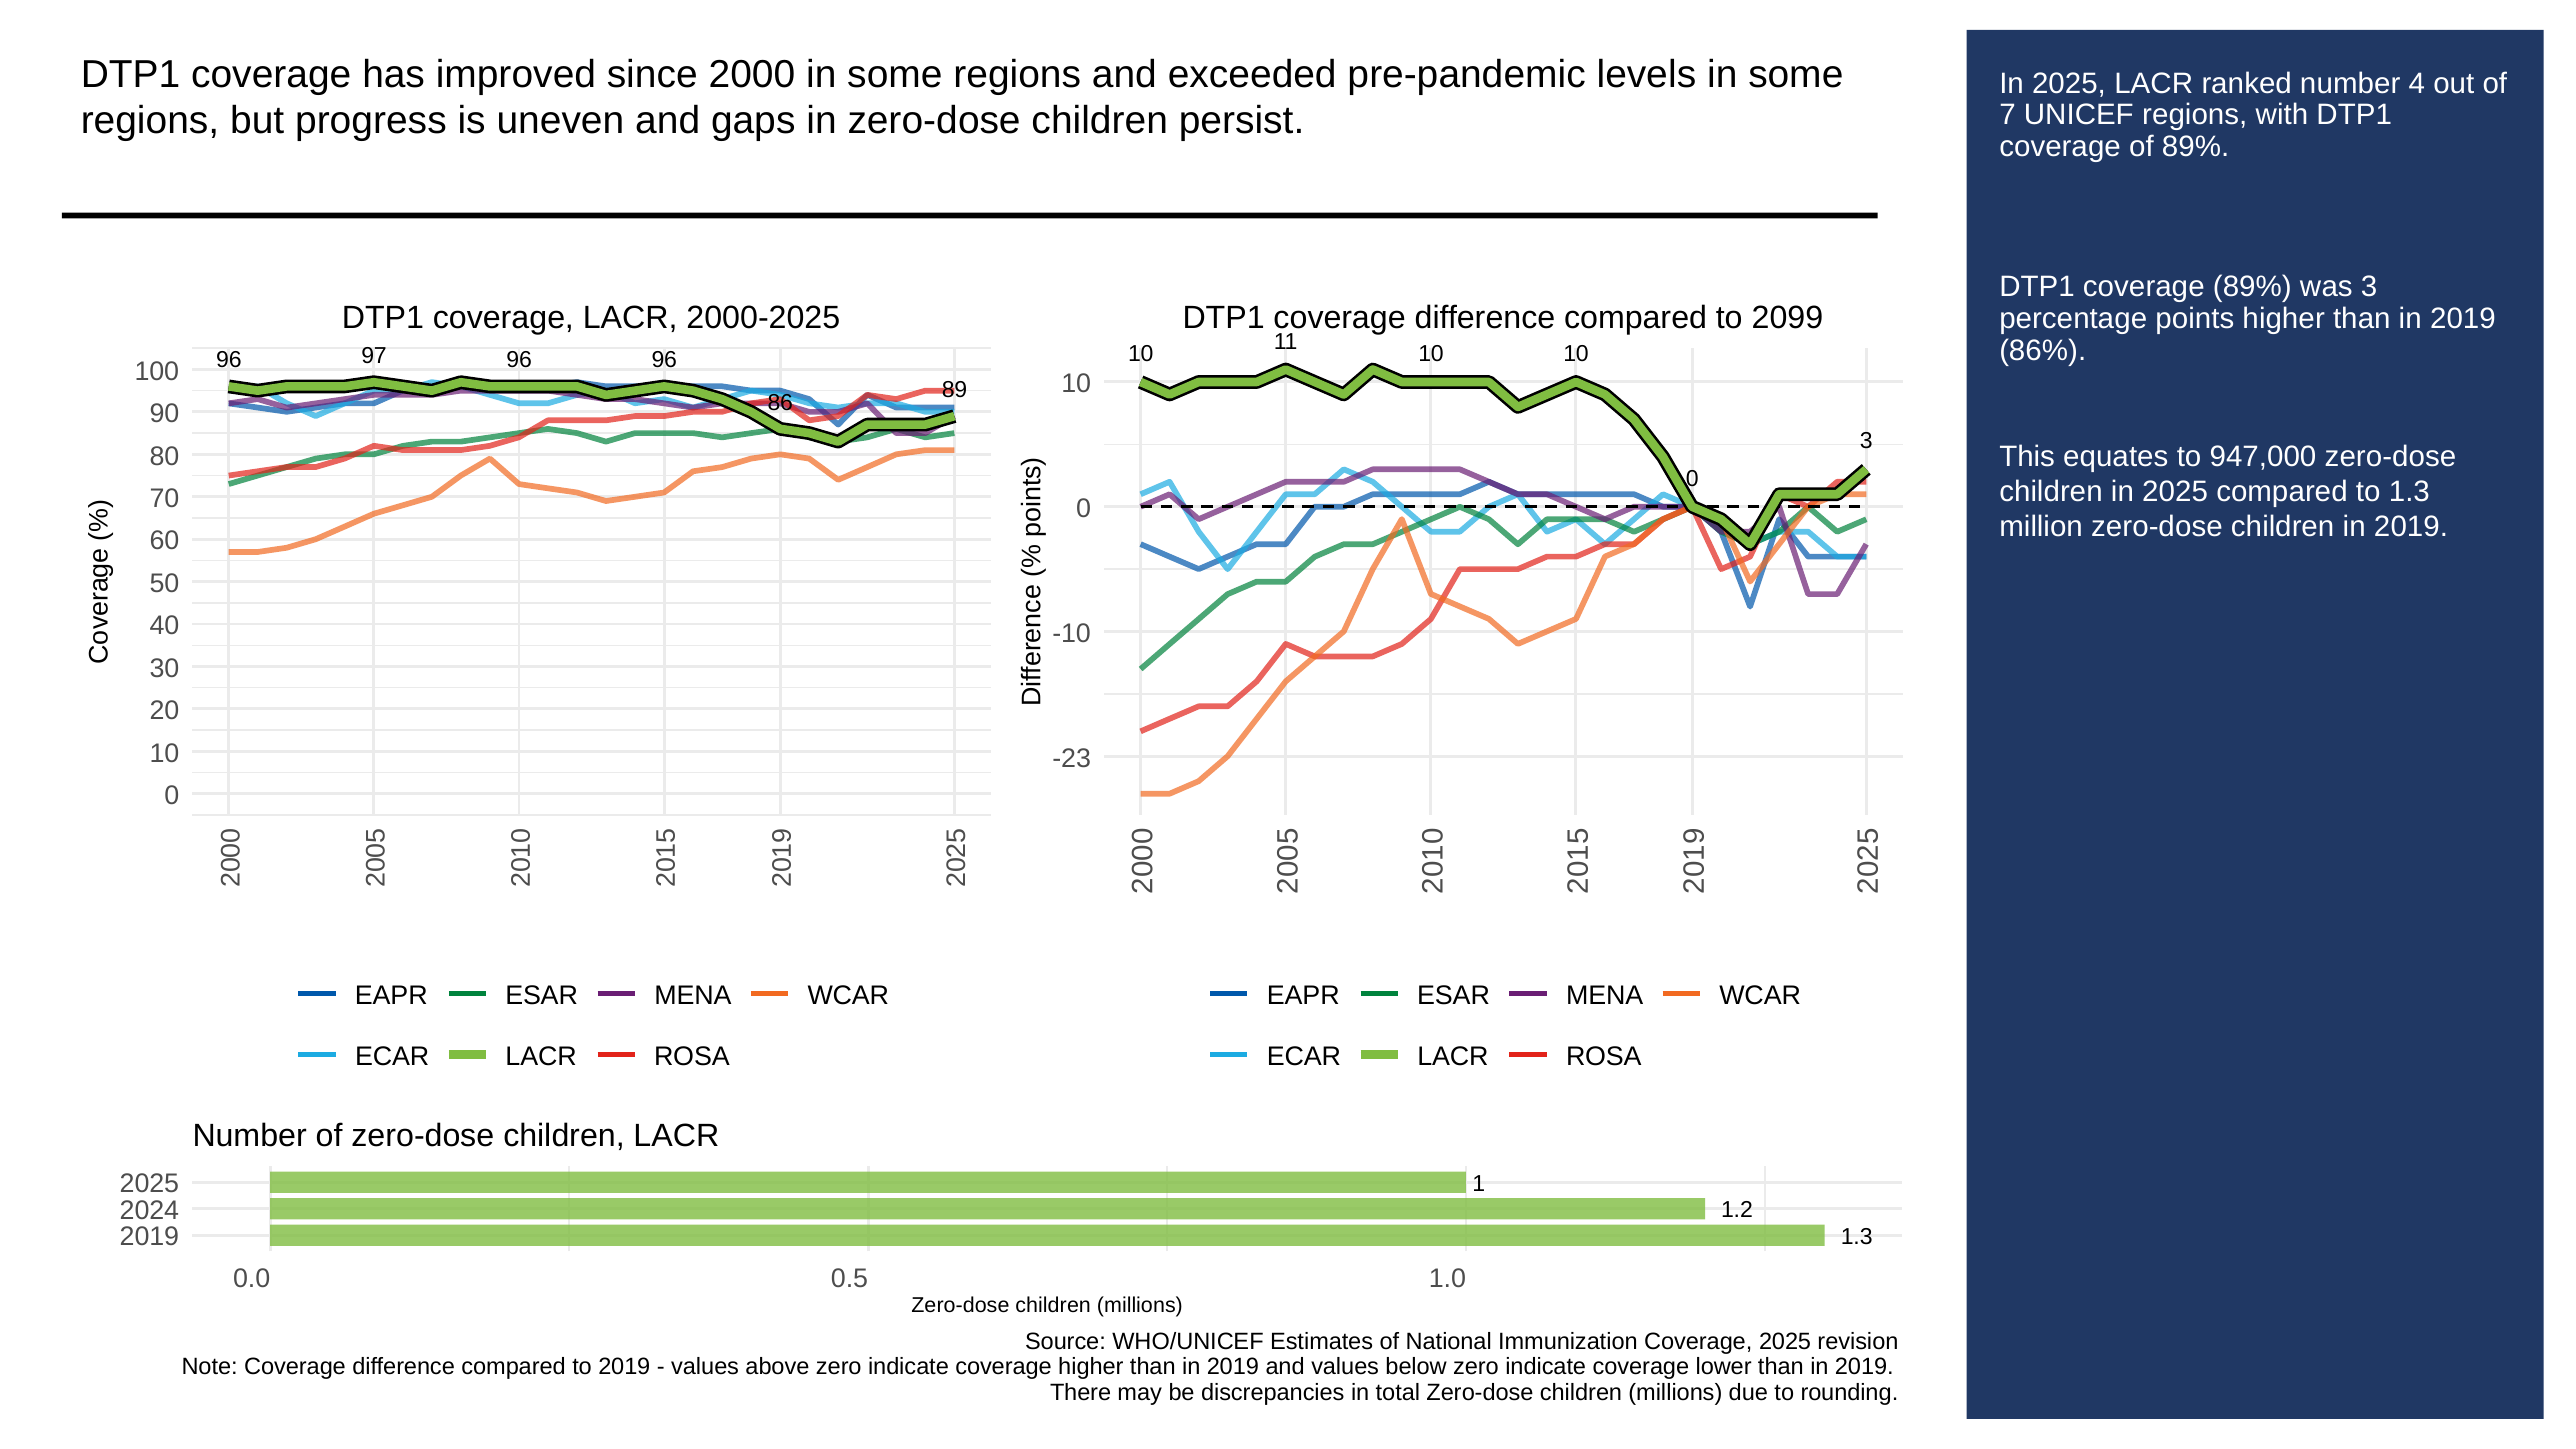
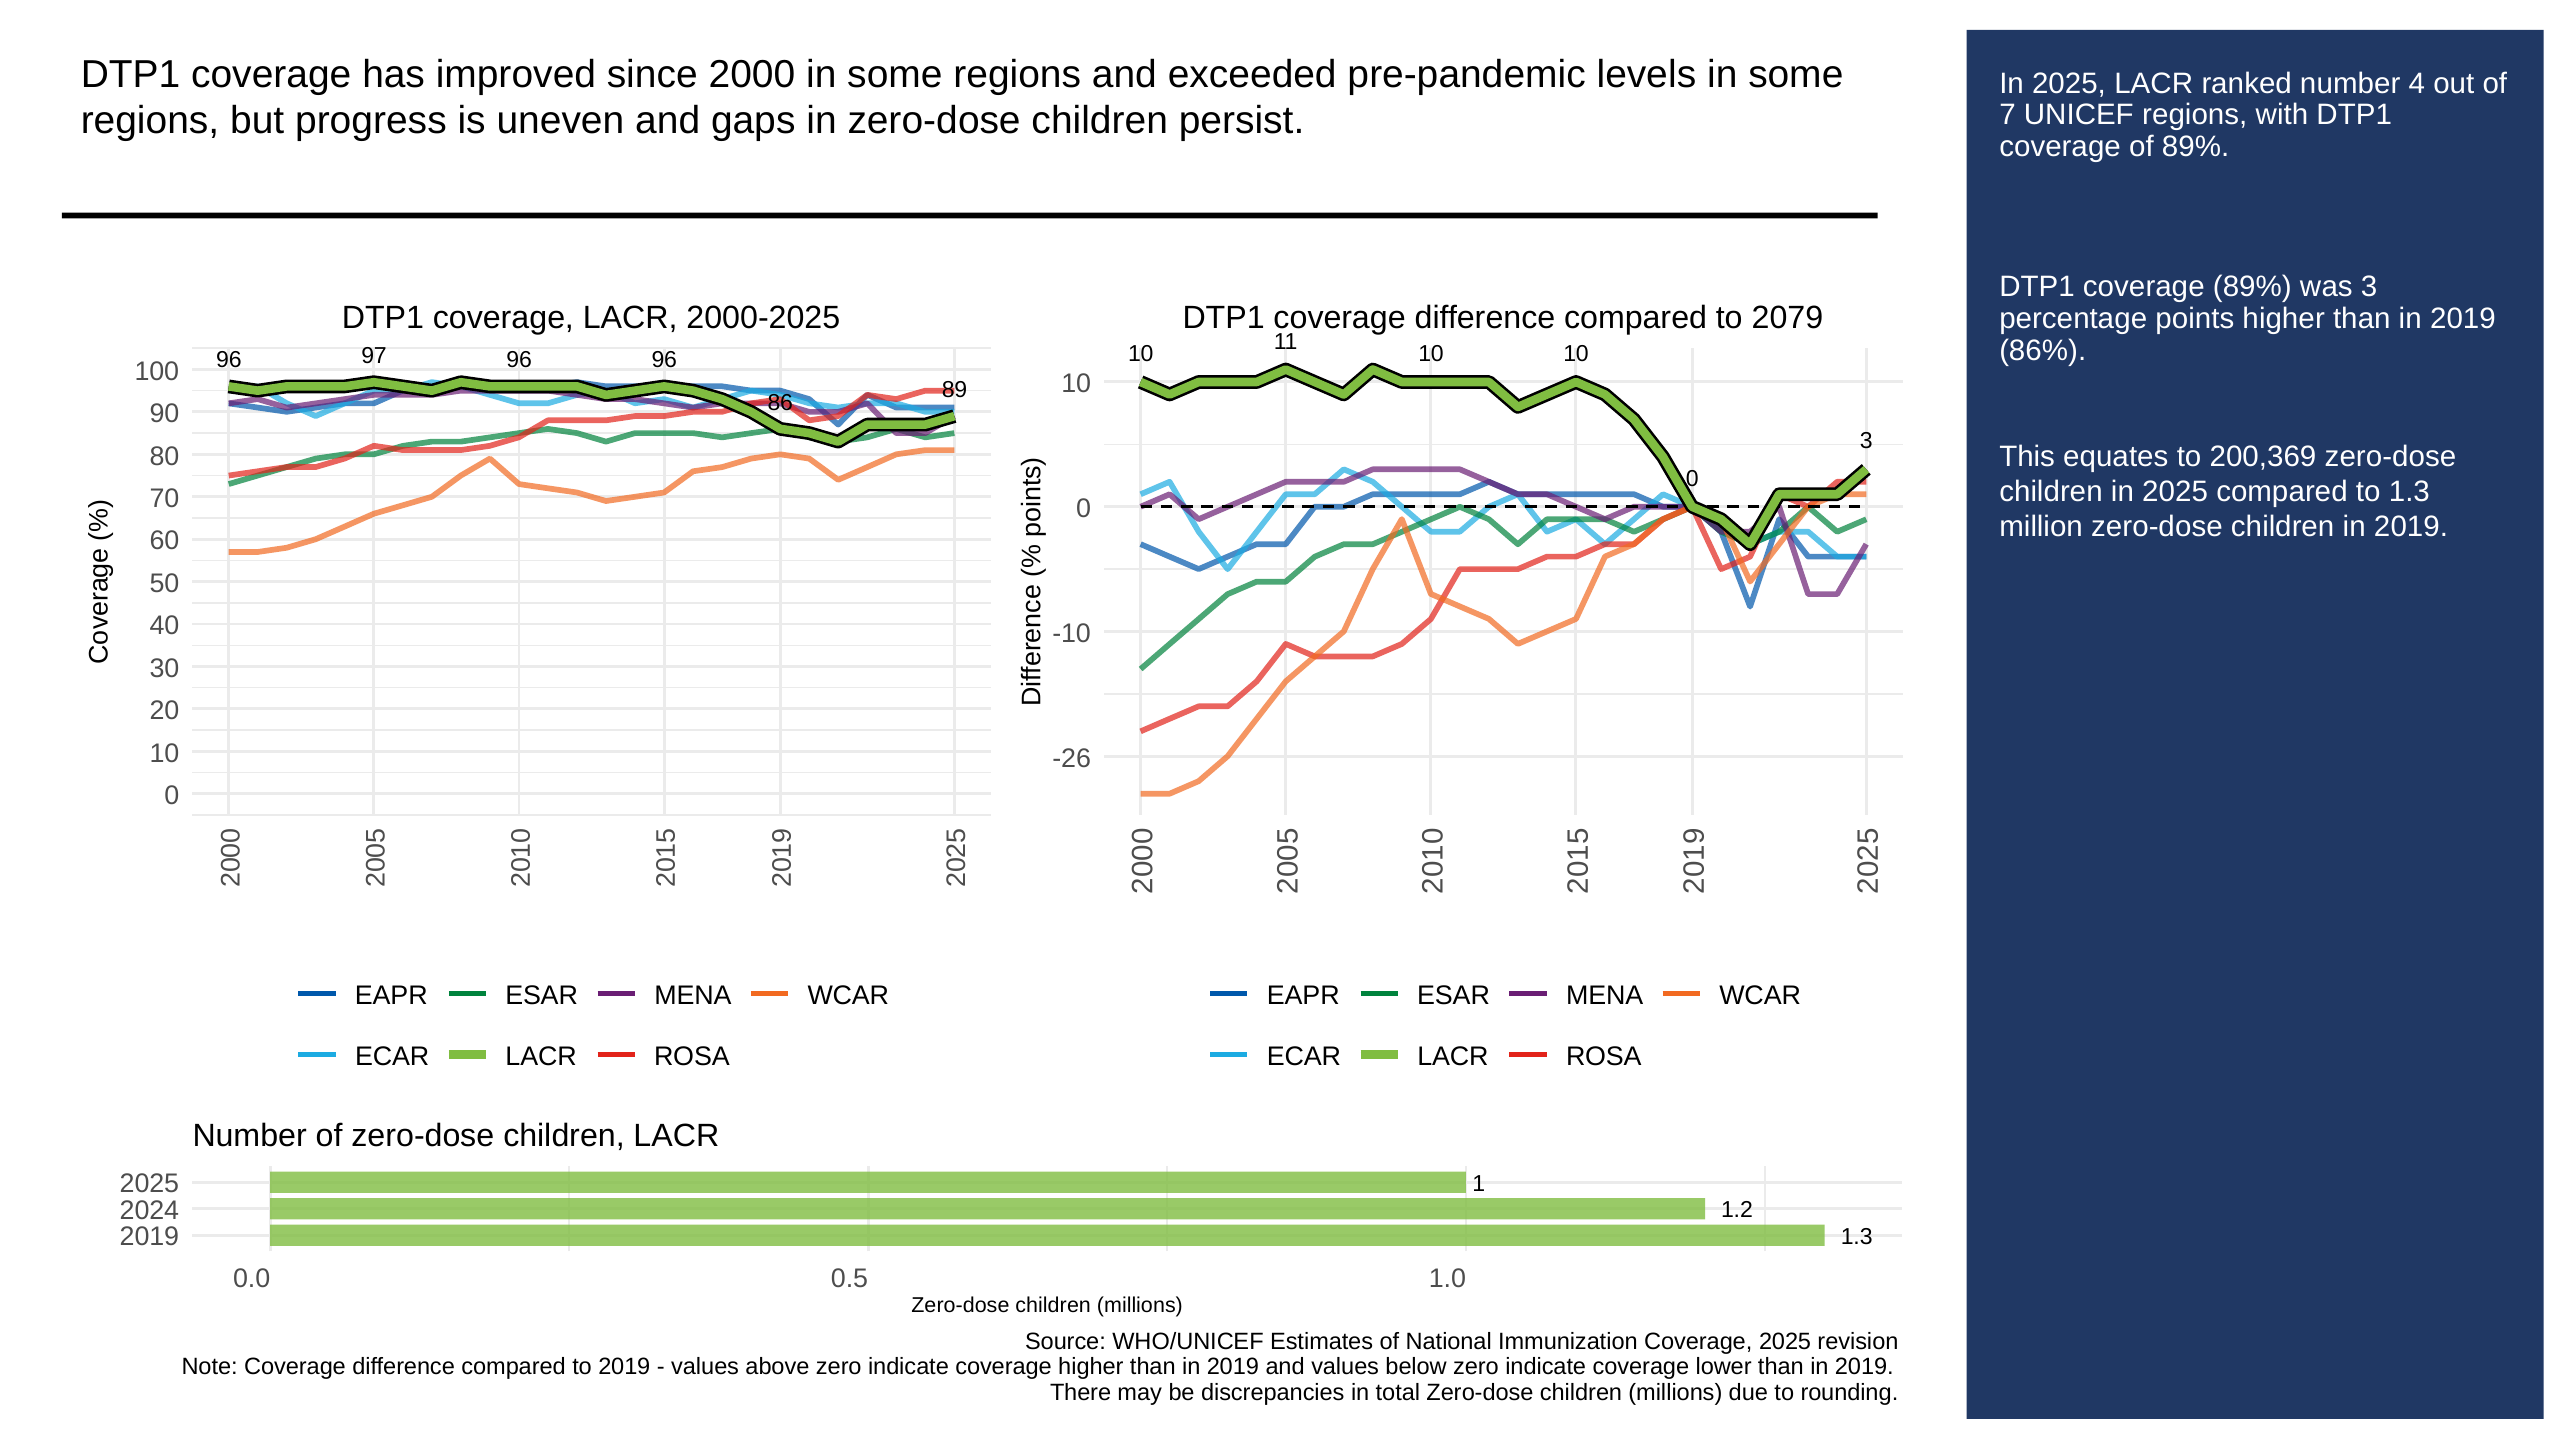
2099: 2099 -> 2079
947,000: 947,000 -> 200,369
-23: -23 -> -26
